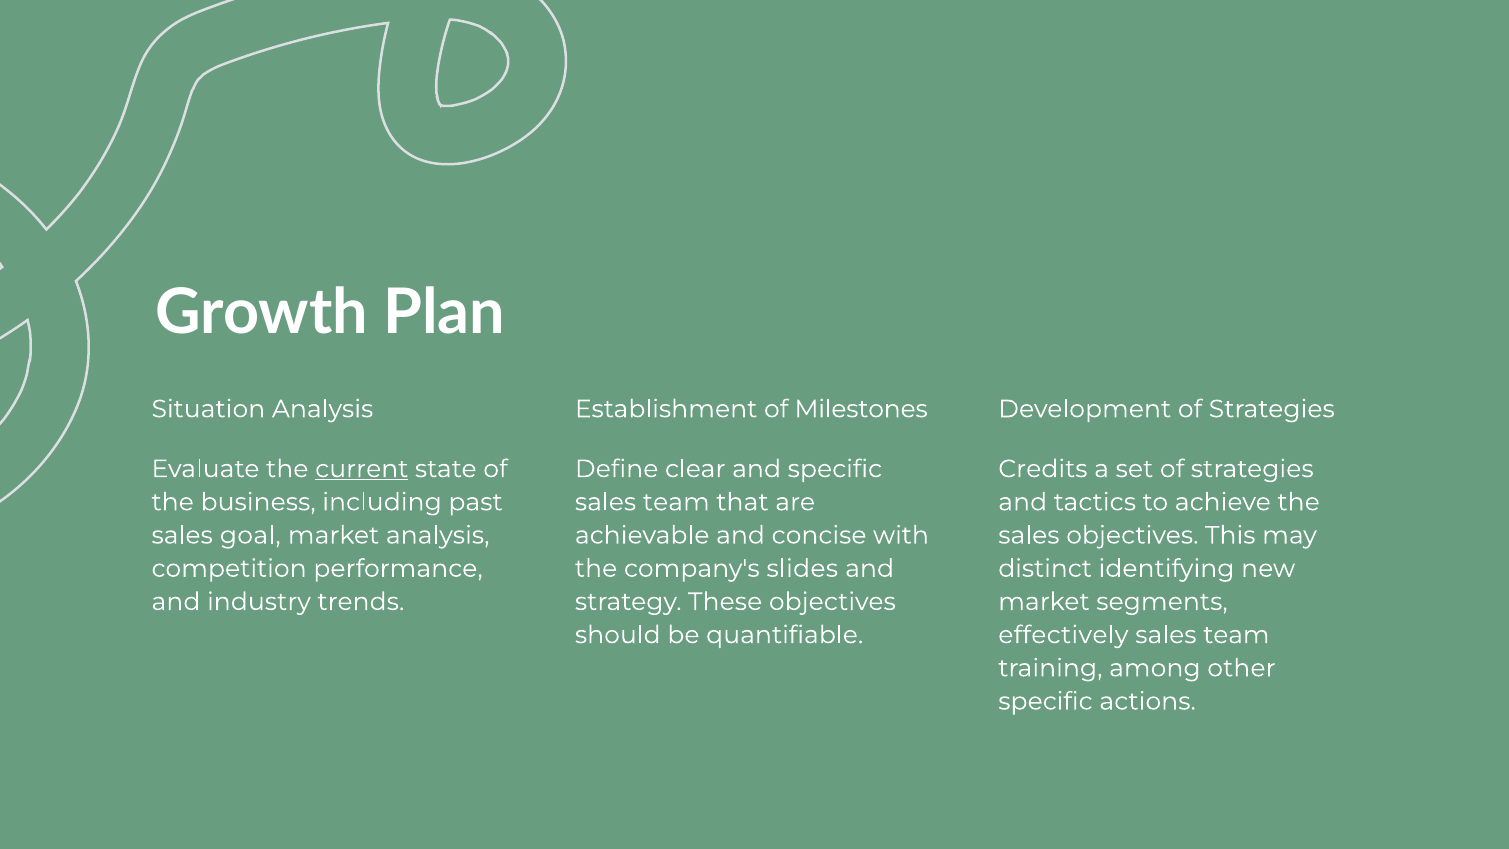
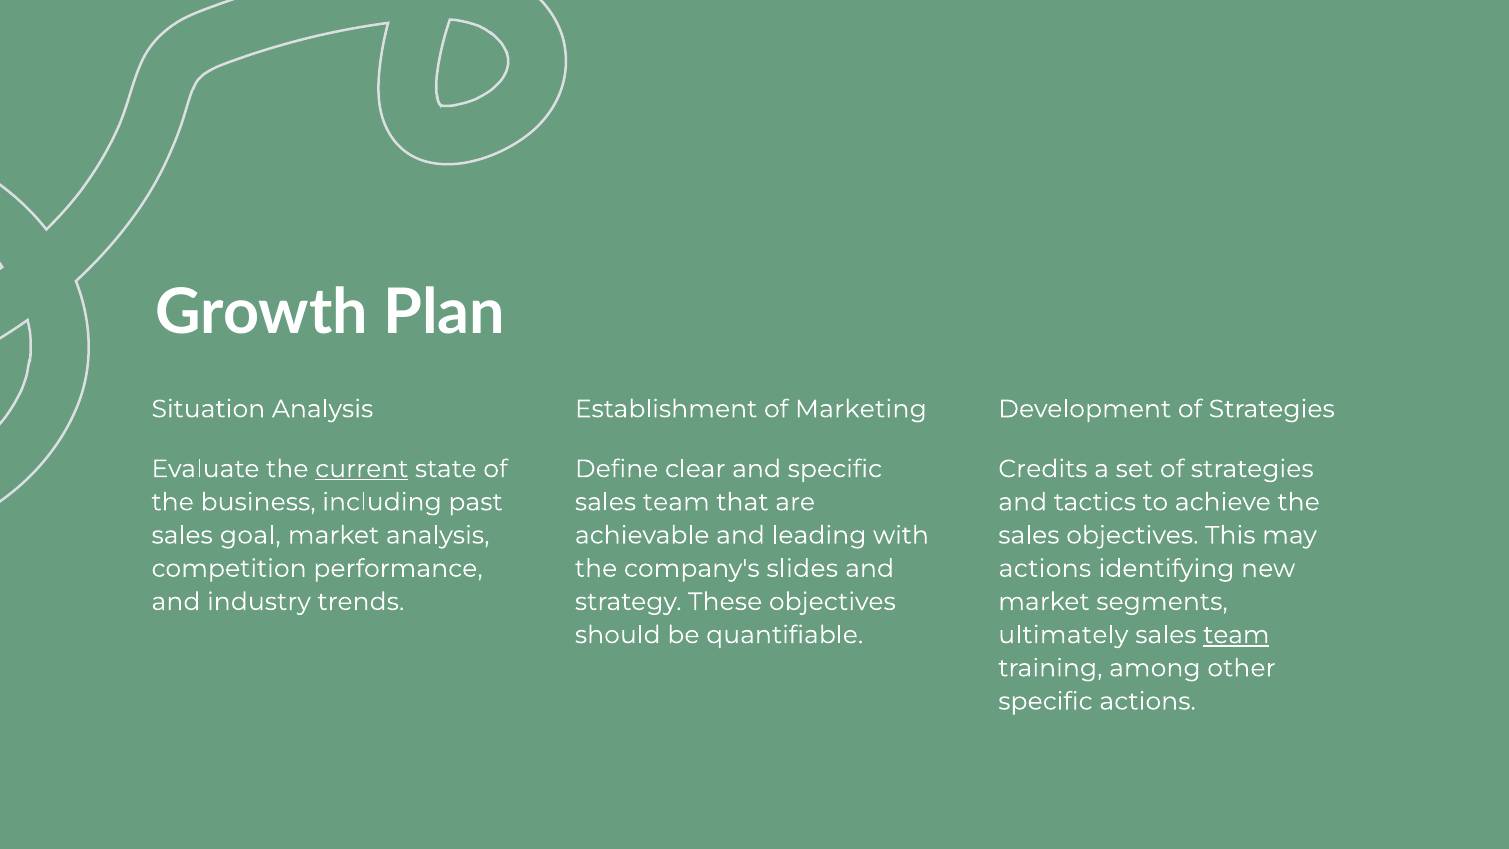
Milestones: Milestones -> Marketing
concise: concise -> leading
distinct at (1045, 569): distinct -> actions
effectively: effectively -> ultimately
team at (1236, 635) underline: none -> present
